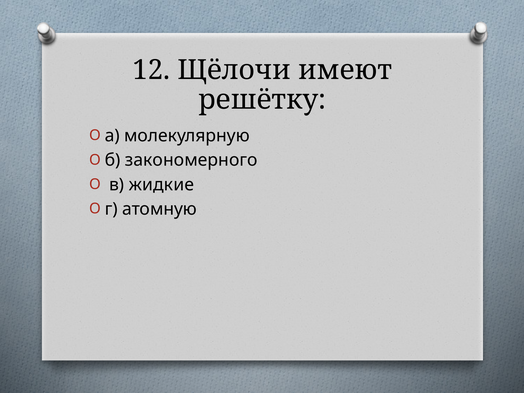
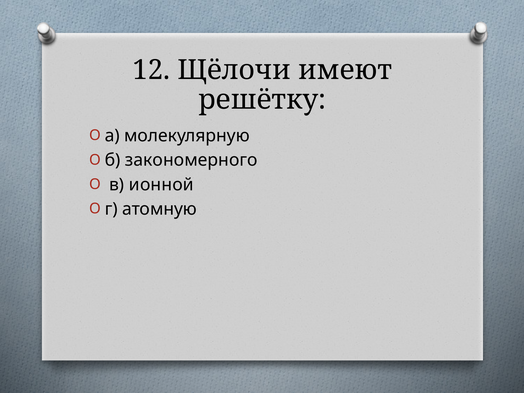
жидкие: жидкие -> ионной
